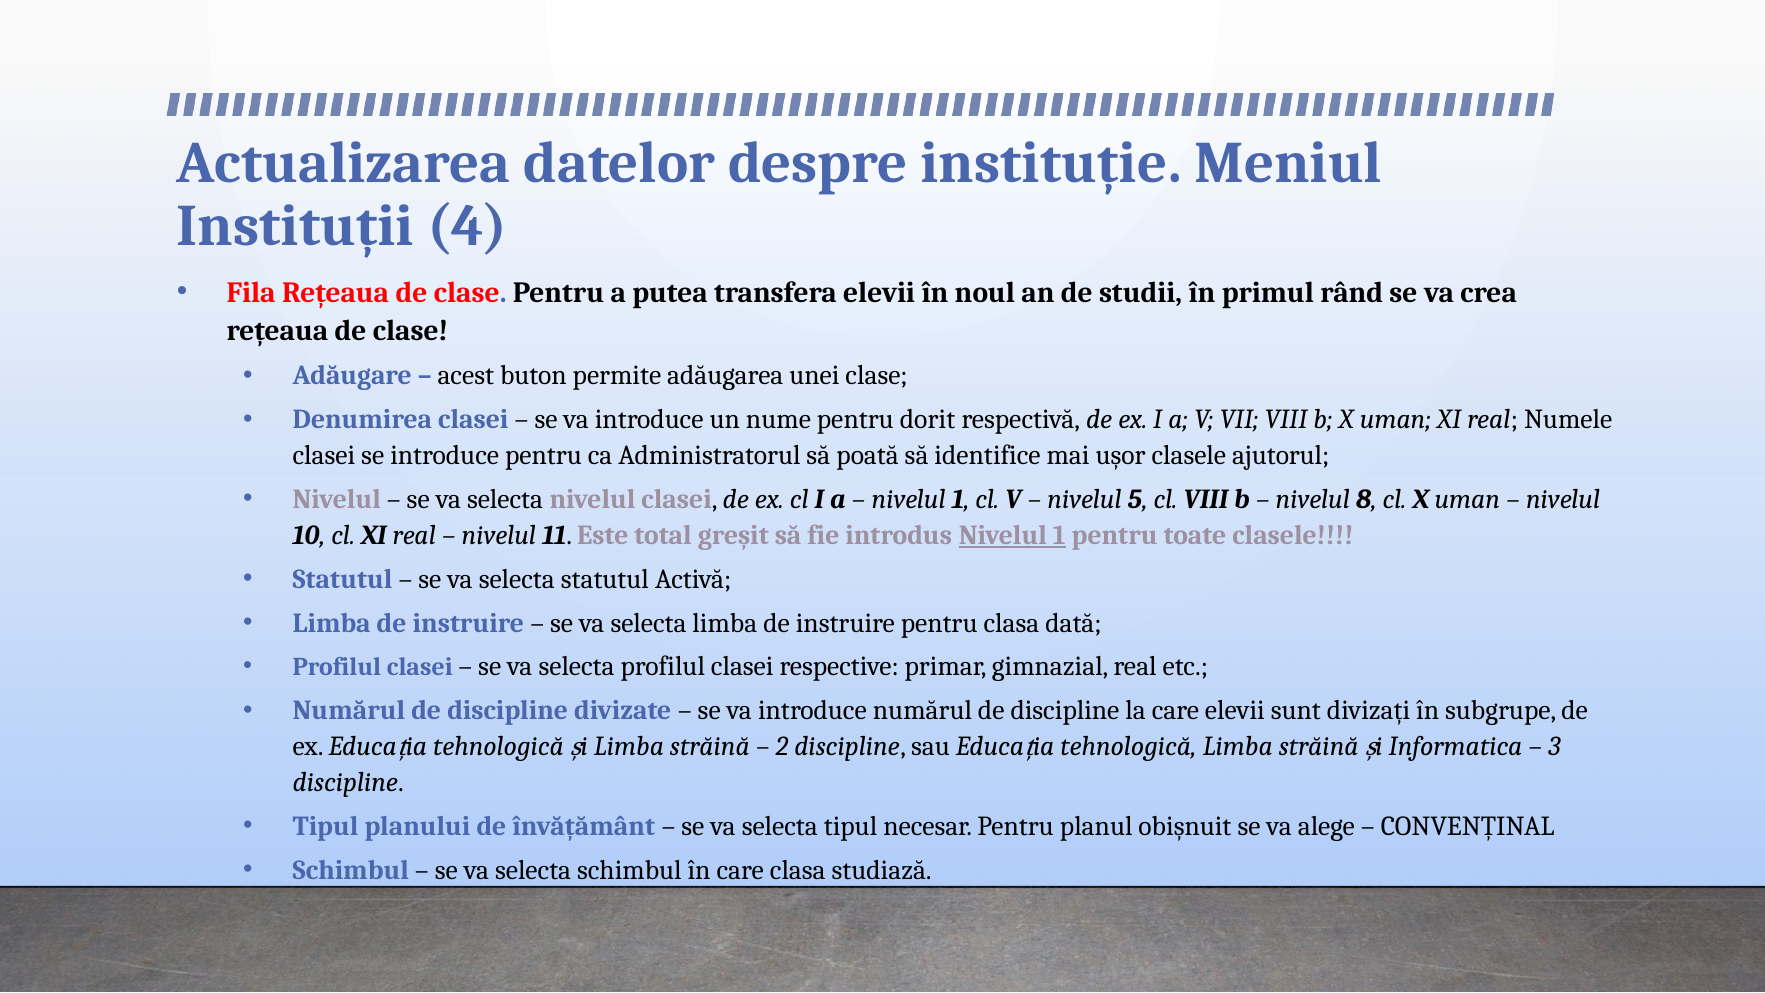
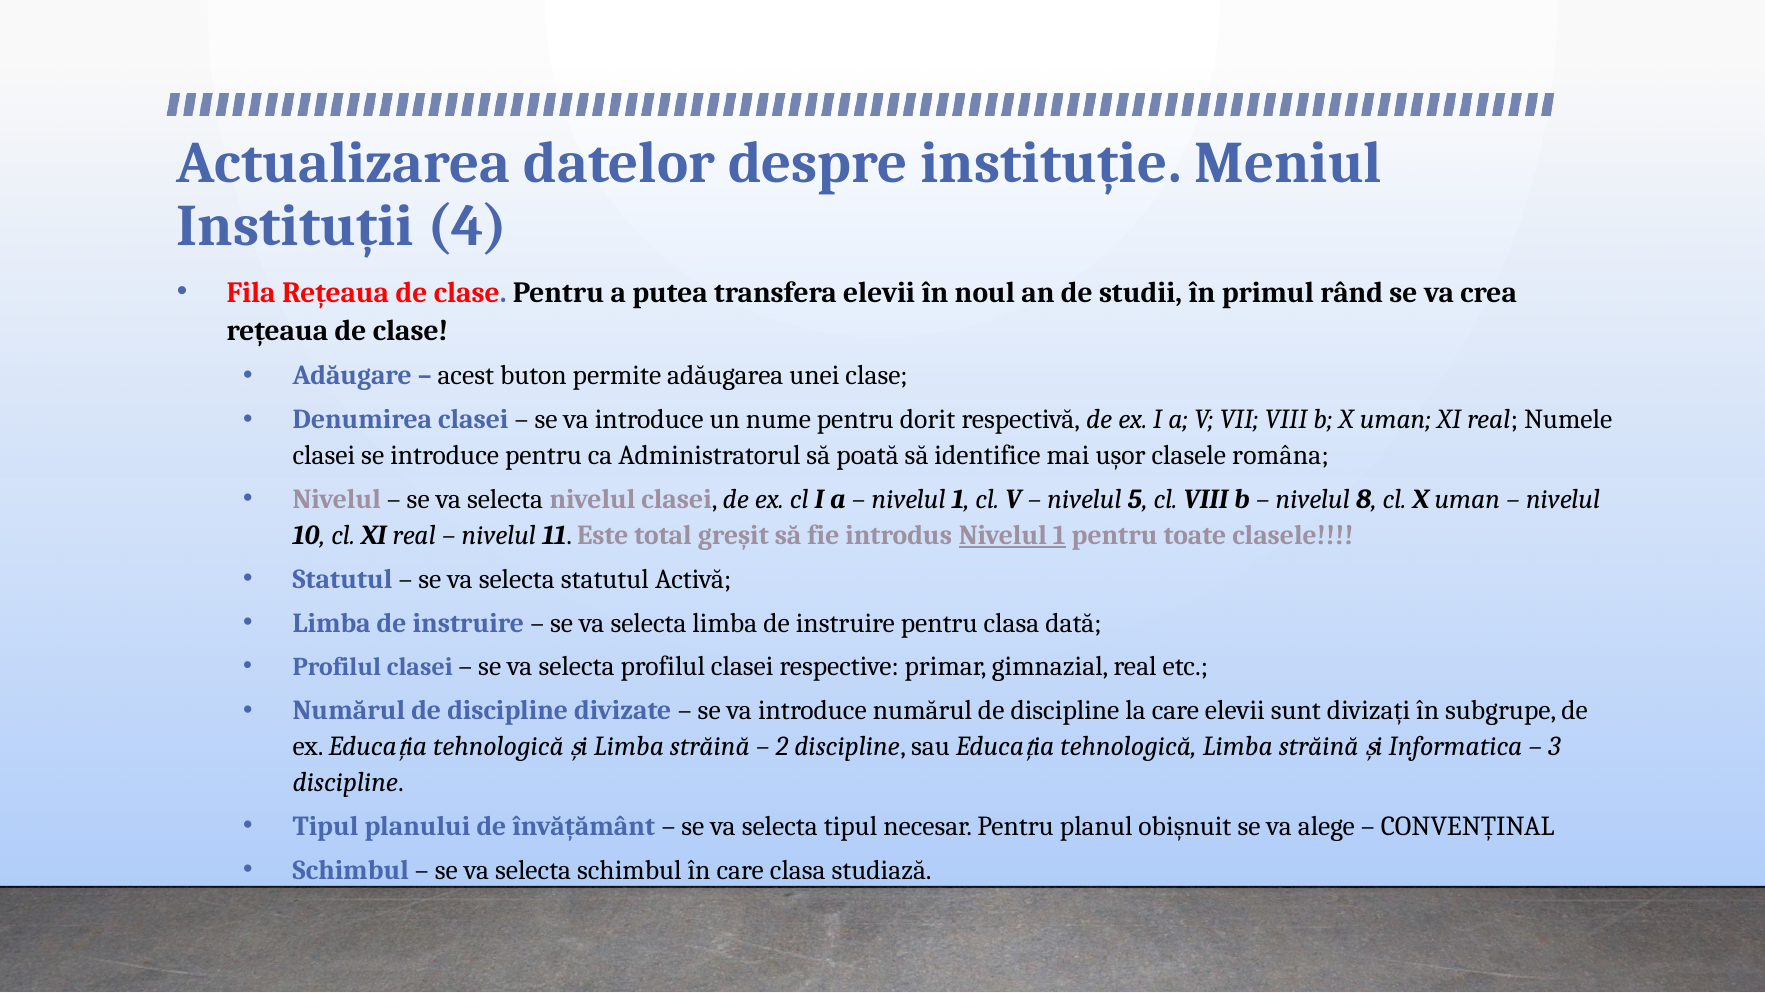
ajutorul: ajutorul -> româna
